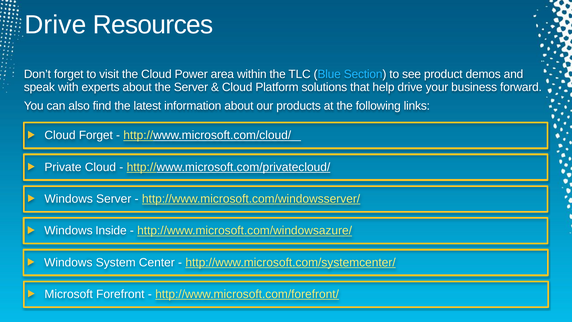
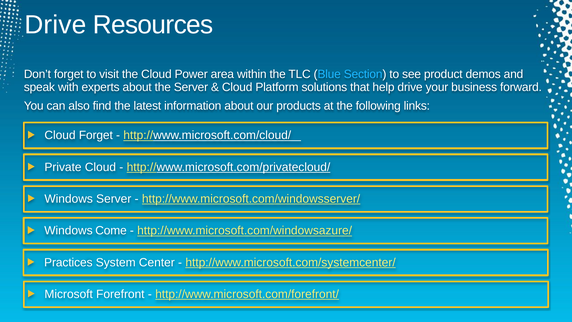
Inside: Inside -> Come
Windows at (68, 262): Windows -> Practices
